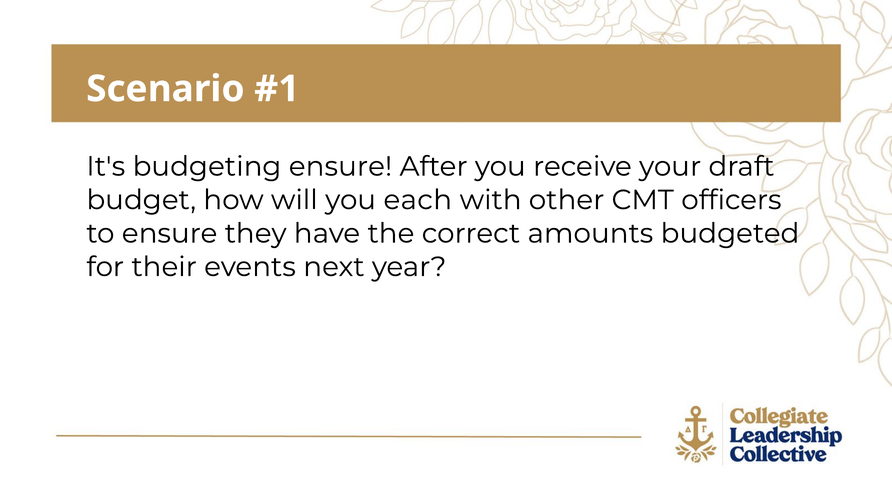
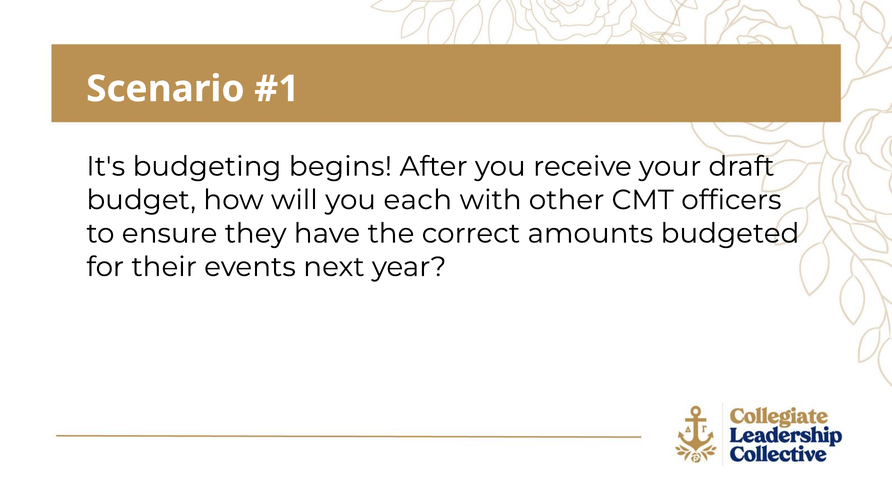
budgeting ensure: ensure -> begins
